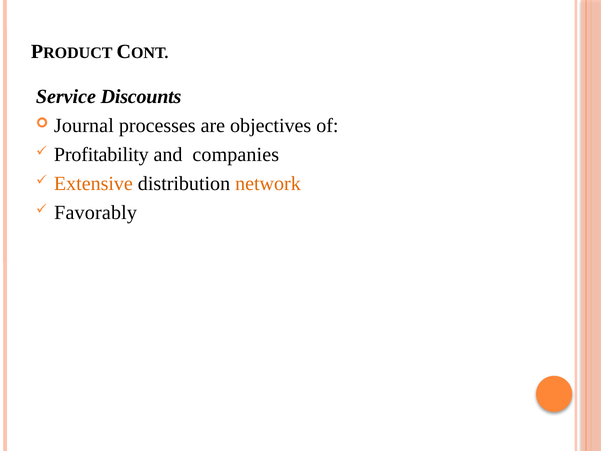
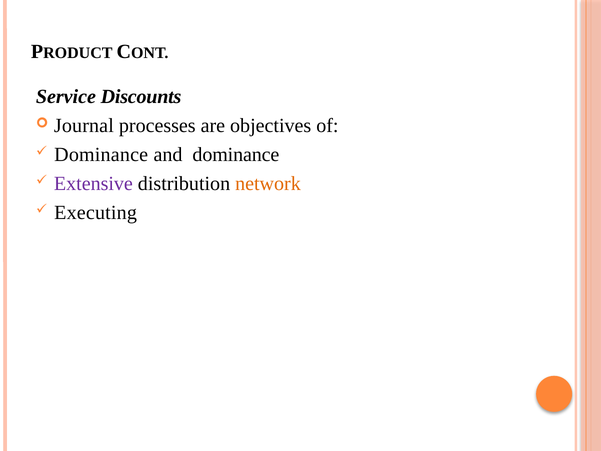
Profitability at (101, 155): Profitability -> Dominance
and companies: companies -> dominance
Extensive colour: orange -> purple
Favorably: Favorably -> Executing
